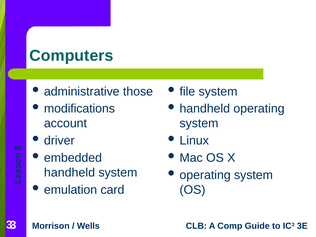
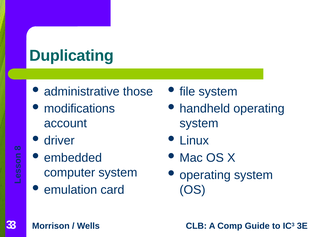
Computers: Computers -> Duplicating
handheld at (70, 173): handheld -> computer
